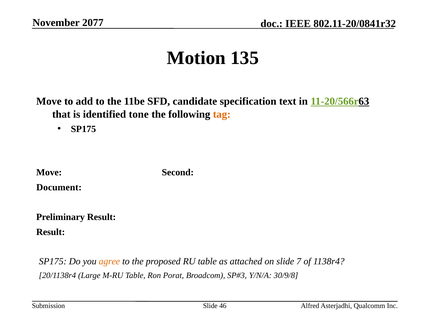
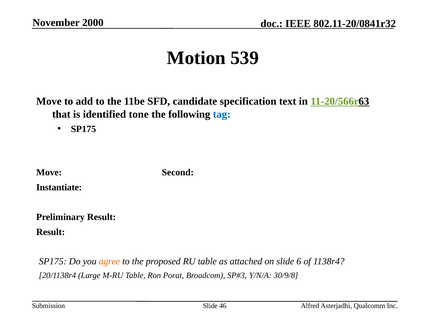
2077: 2077 -> 2000
135: 135 -> 539
tag colour: orange -> blue
Document: Document -> Instantiate
7: 7 -> 6
